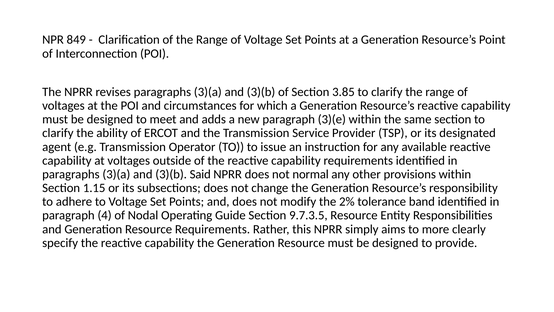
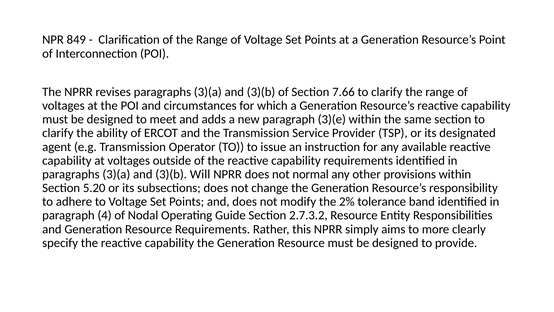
3.85: 3.85 -> 7.66
Said: Said -> Will
1.15: 1.15 -> 5.20
9.7.3.5: 9.7.3.5 -> 2.7.3.2
